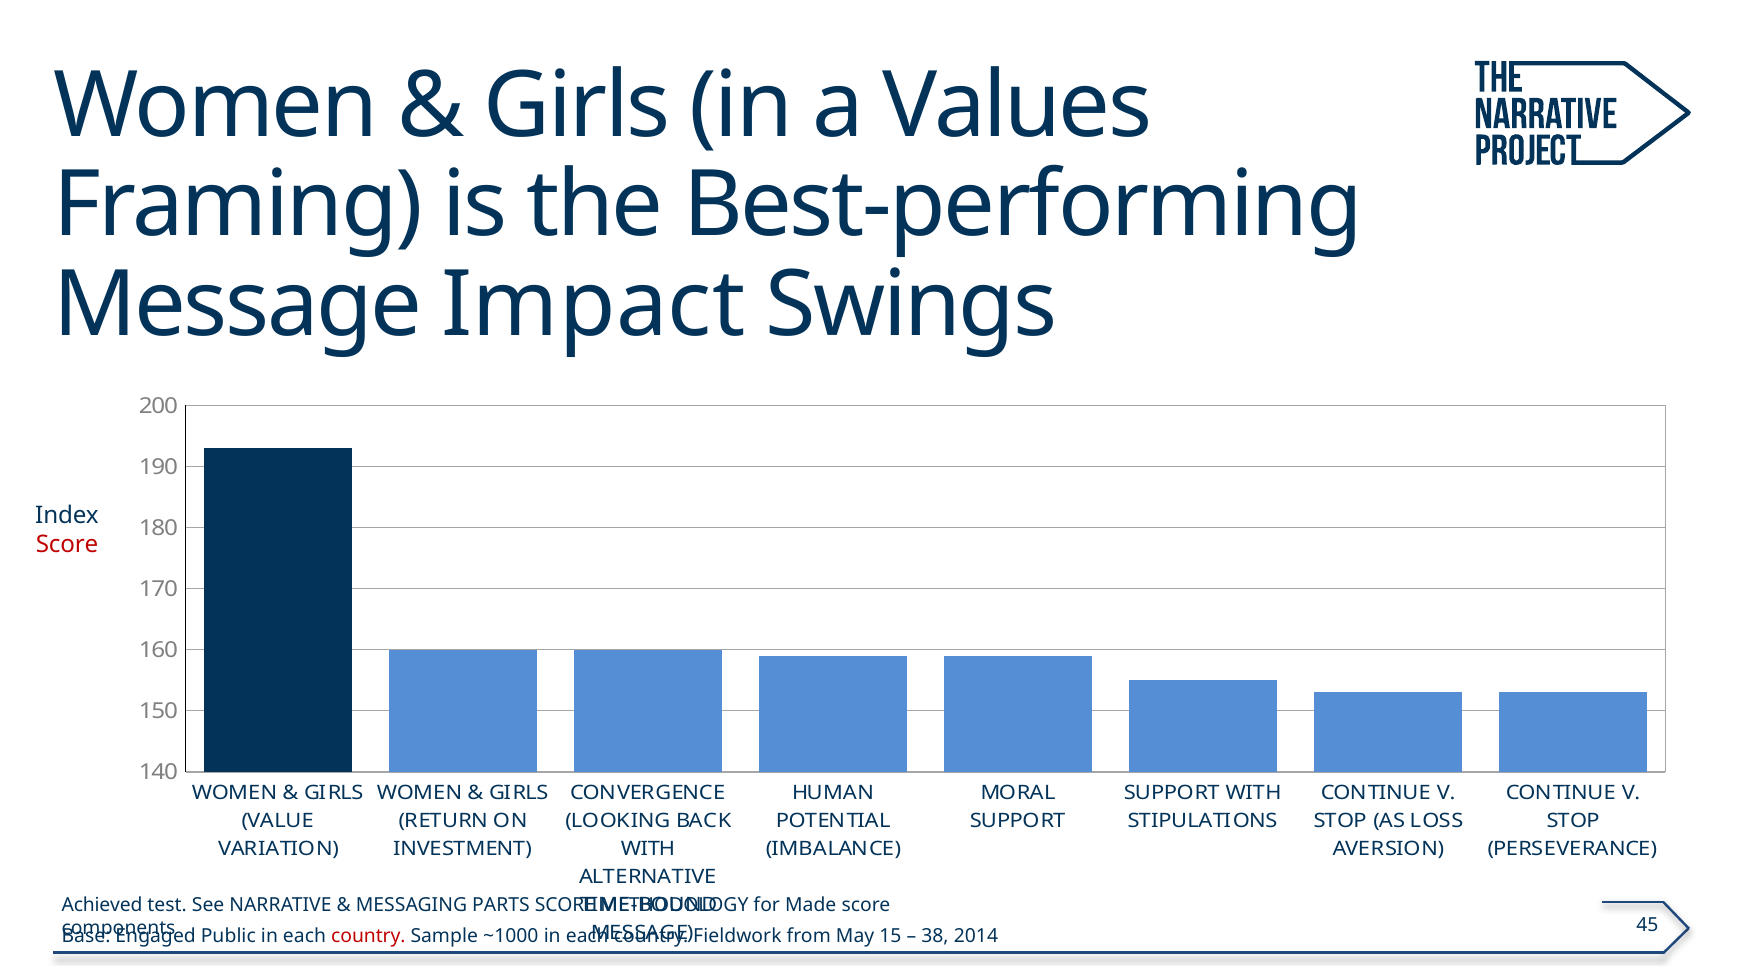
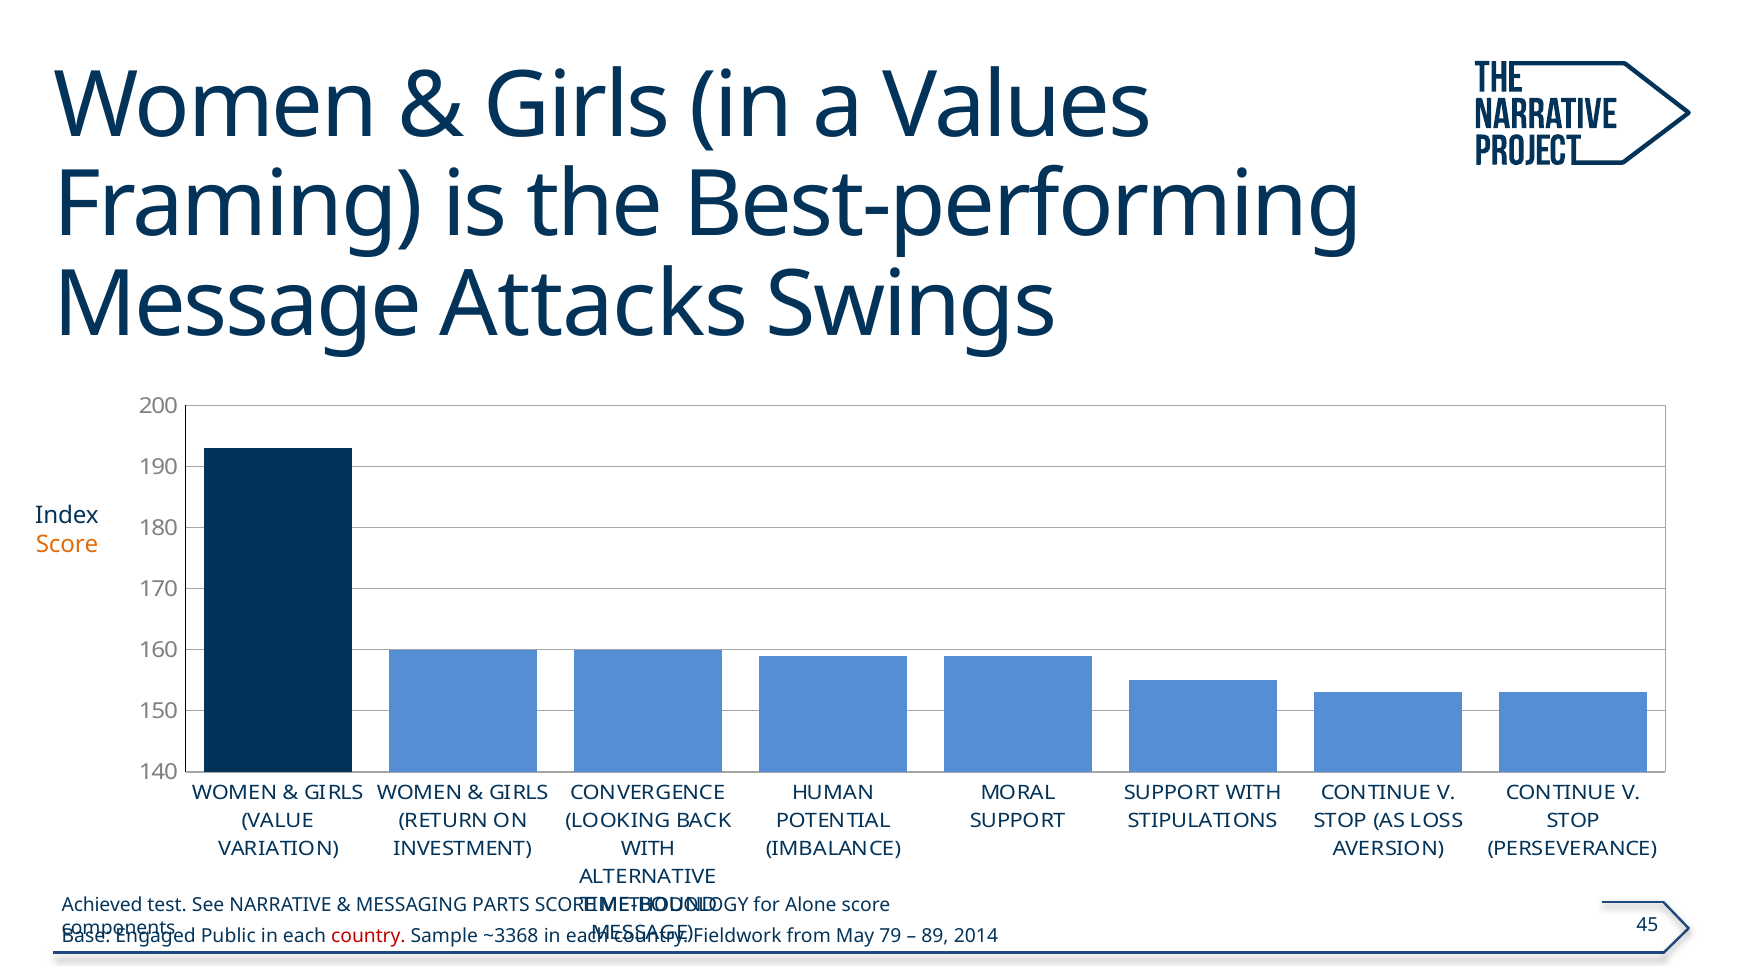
Impact: Impact -> Attacks
Score at (67, 545) colour: red -> orange
Made: Made -> Alone
~1000: ~1000 -> ~3368
15: 15 -> 79
38: 38 -> 89
